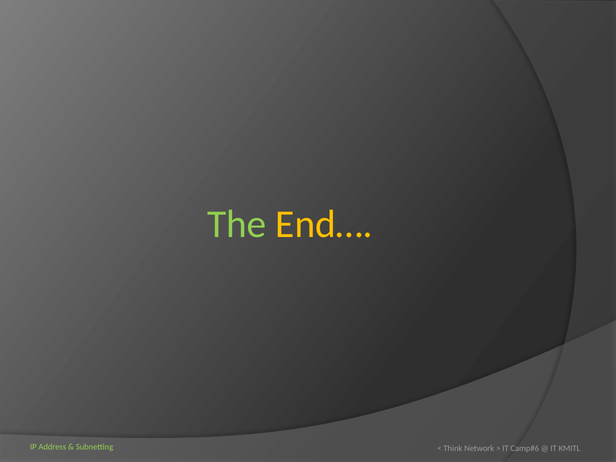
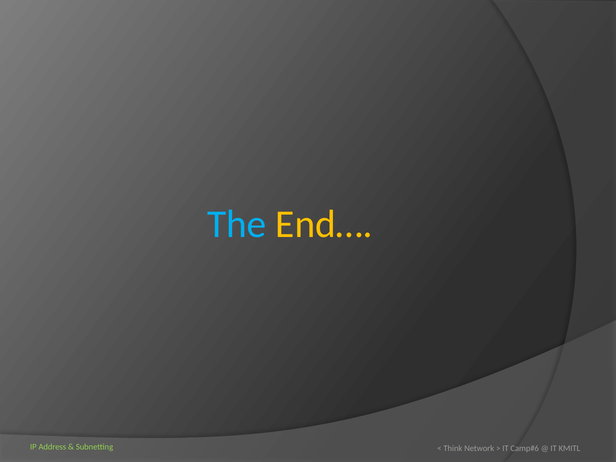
The colour: light green -> light blue
